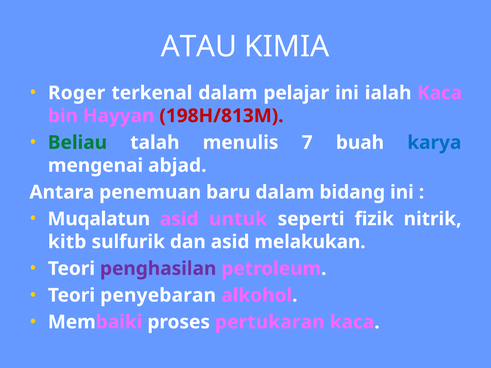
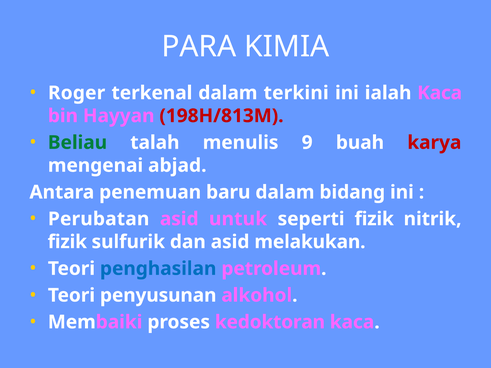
ATAU: ATAU -> PARA
pelajar: pelajar -> terkini
7: 7 -> 9
karya colour: blue -> red
Muqalatun: Muqalatun -> Perubatan
kitb at (67, 242): kitb -> fizik
penghasilan colour: purple -> blue
penyebaran: penyebaran -> penyusunan
pertukaran: pertukaran -> kedoktoran
